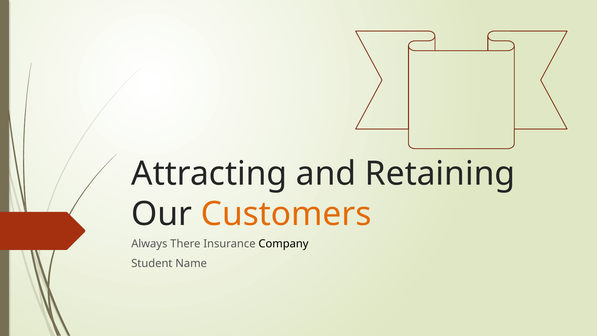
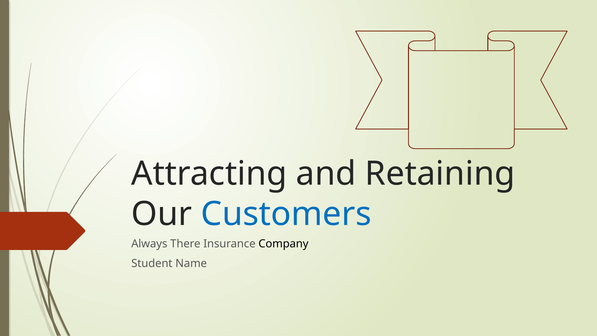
Customers colour: orange -> blue
